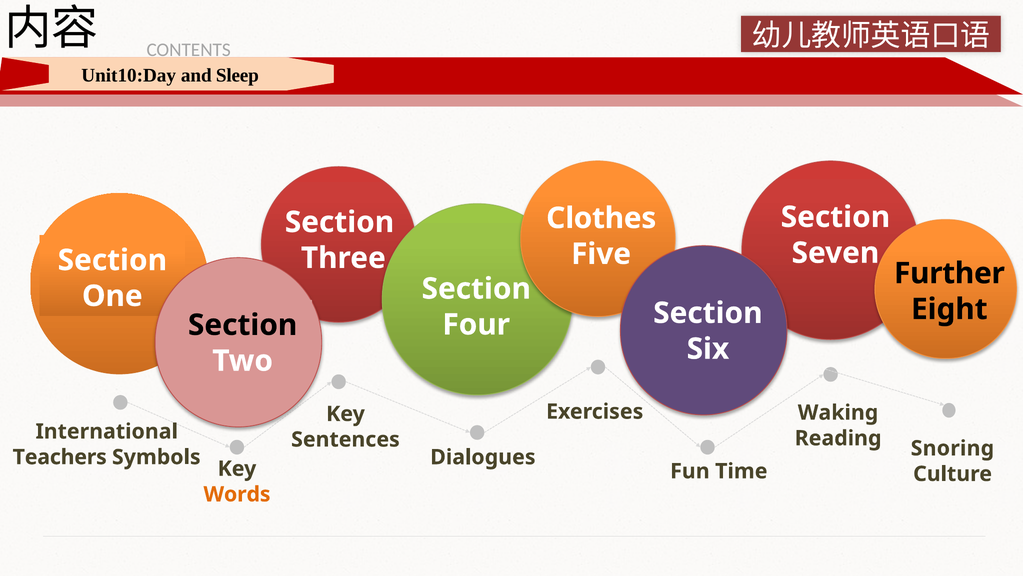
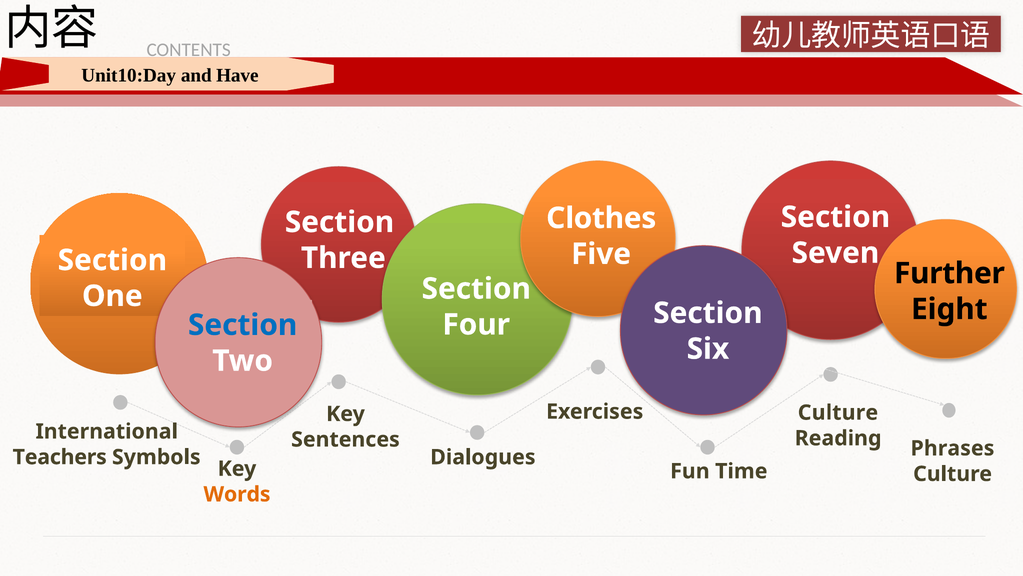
Sleep: Sleep -> Have
Section at (243, 325) colour: black -> blue
Waking at (838, 412): Waking -> Culture
Snoring: Snoring -> Phrases
